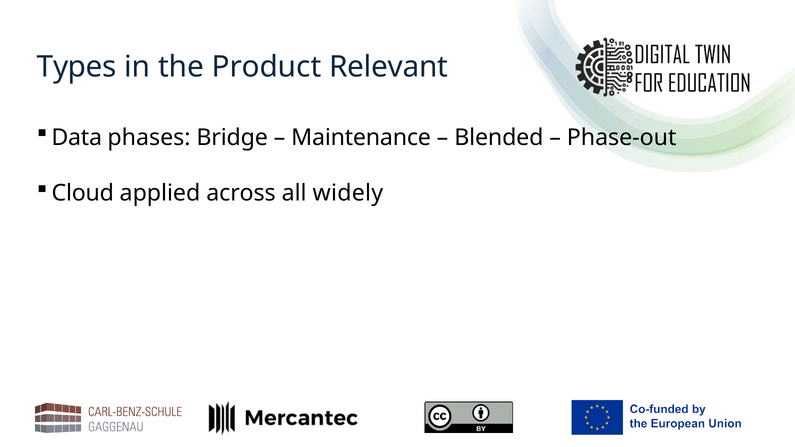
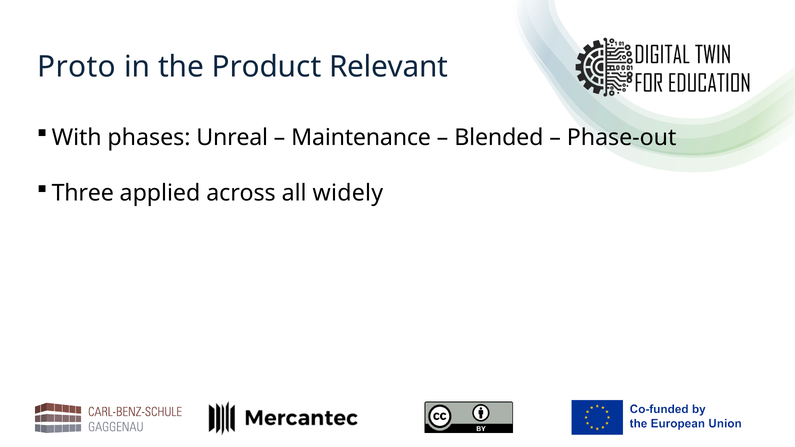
Types: Types -> Proto
Data: Data -> With
Bridge: Bridge -> Unreal
Cloud: Cloud -> Three
